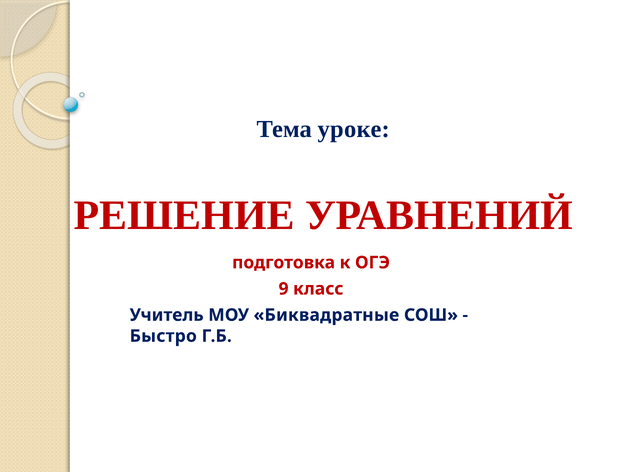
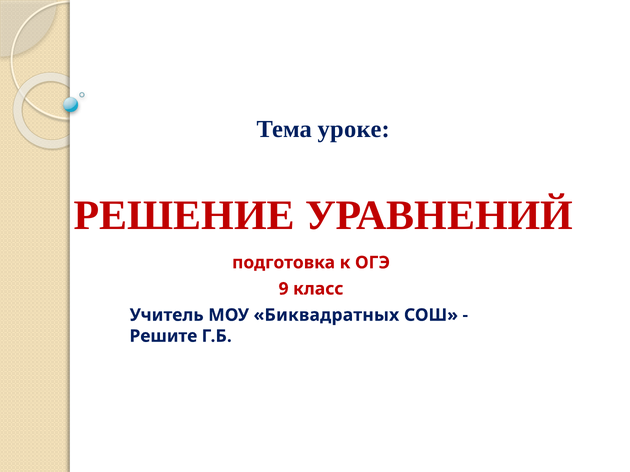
Биквадратные: Биквадратные -> Биквадратных
Быстро: Быстро -> Решите
